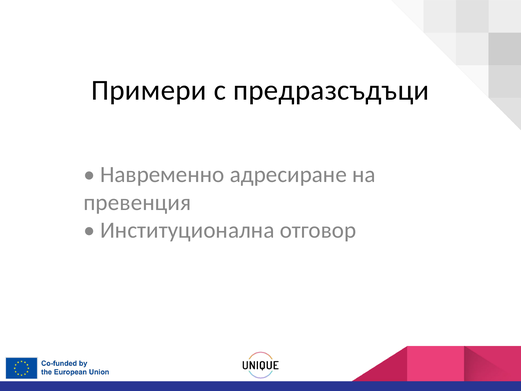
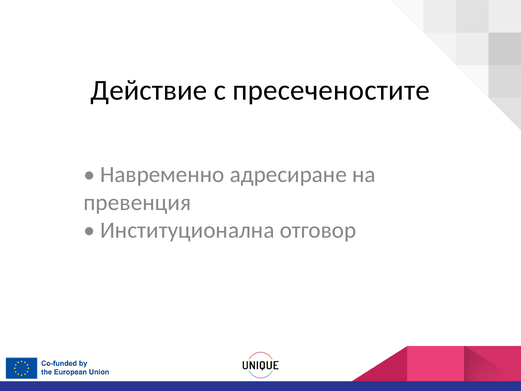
Примери: Примери -> Действие
предразсъдъци: предразсъдъци -> пресеченостите
